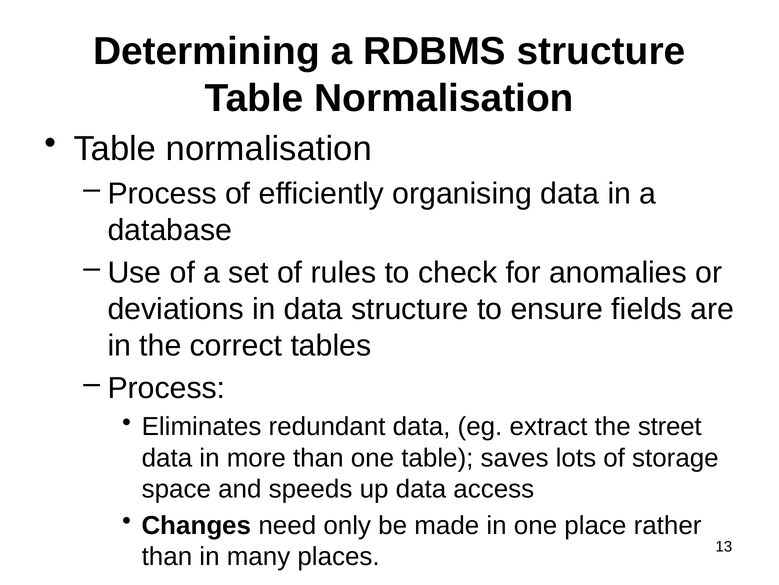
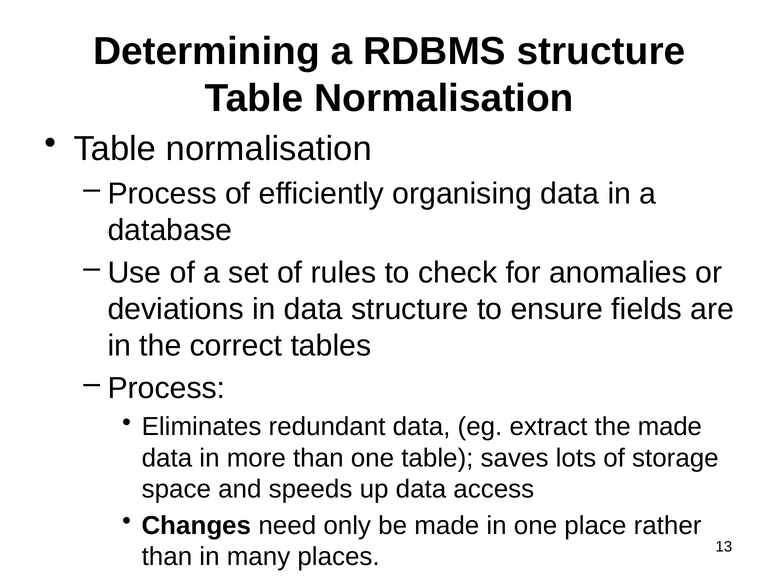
the street: street -> made
